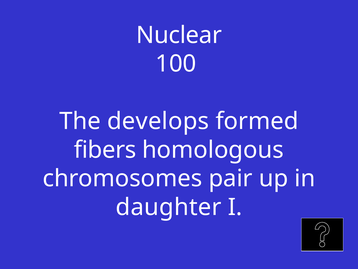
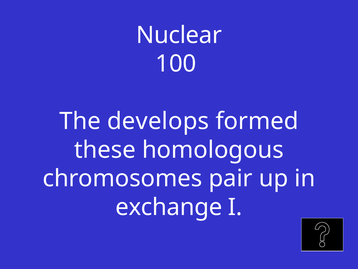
fibers: fibers -> these
daughter: daughter -> exchange
